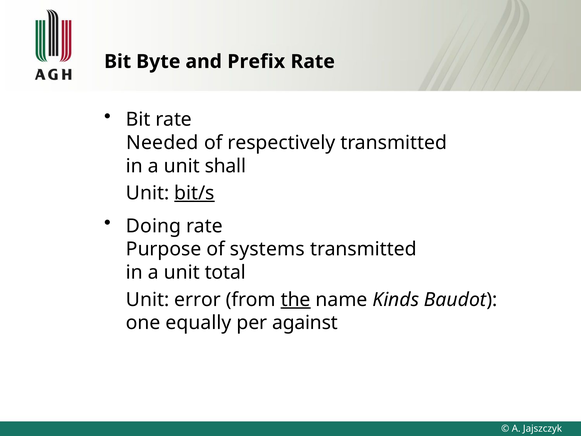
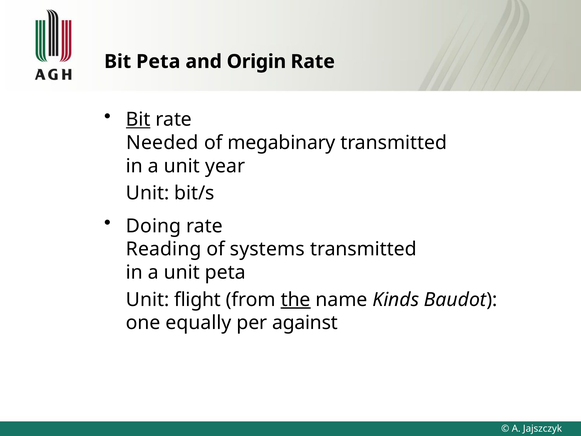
Bit Byte: Byte -> Peta
Prefix: Prefix -> Origin
Bit at (138, 119) underline: none -> present
respectively: respectively -> megabinary
shall: shall -> year
bit/s underline: present -> none
Purpose: Purpose -> Reading
unit total: total -> peta
error: error -> flight
